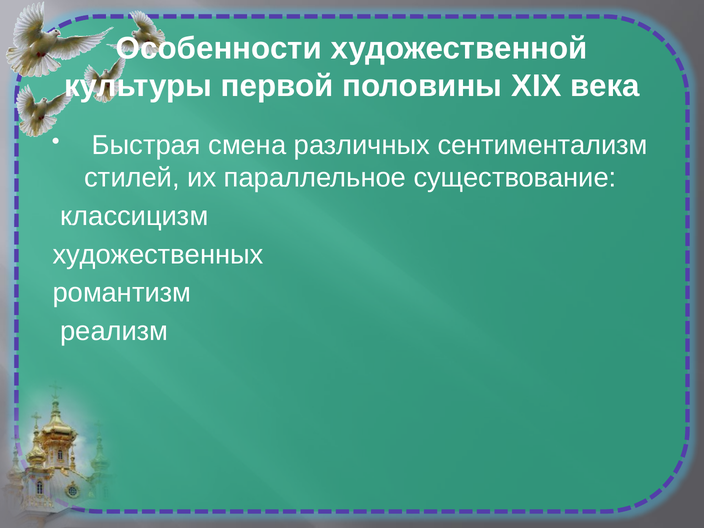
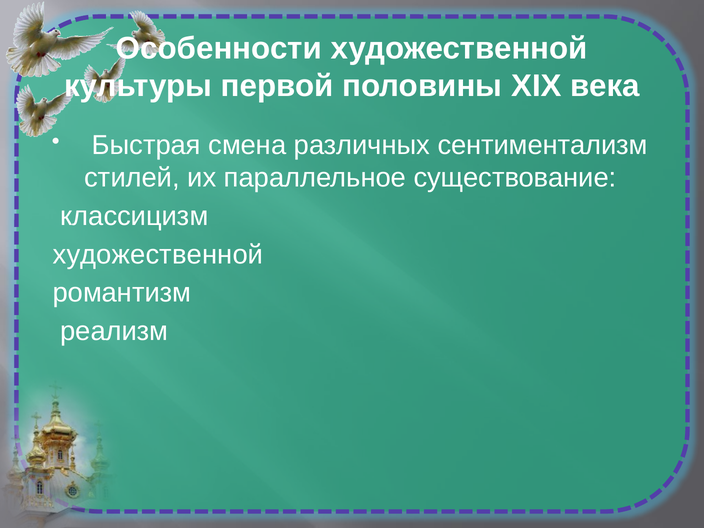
художественных at (158, 255): художественных -> художественной
